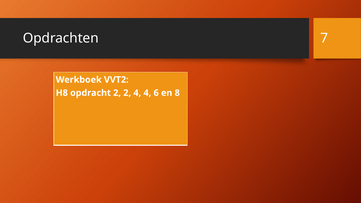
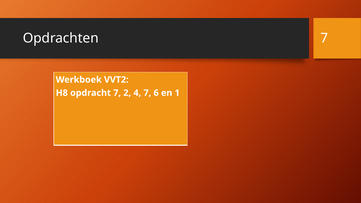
opdracht 2: 2 -> 7
4 4: 4 -> 7
8: 8 -> 1
